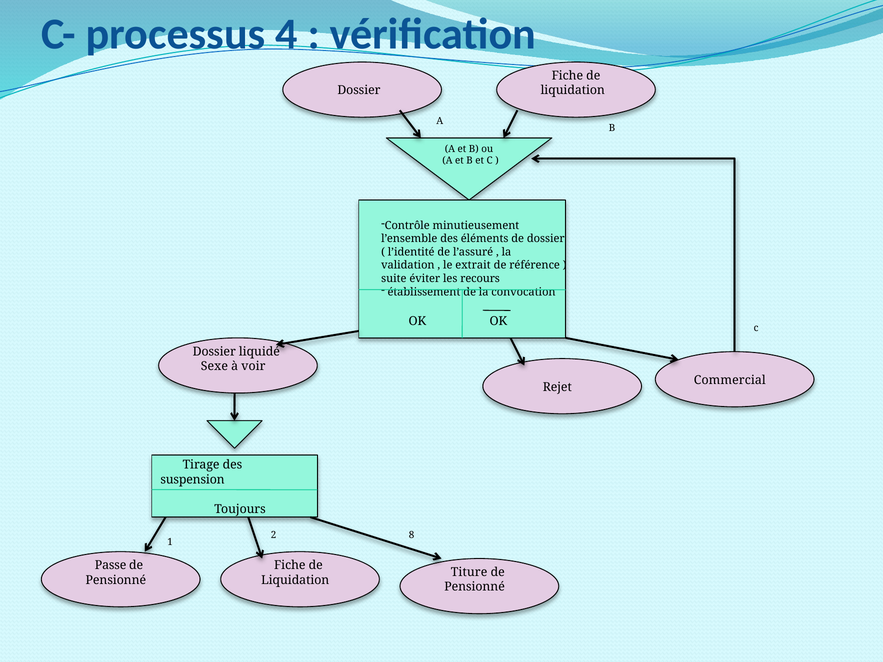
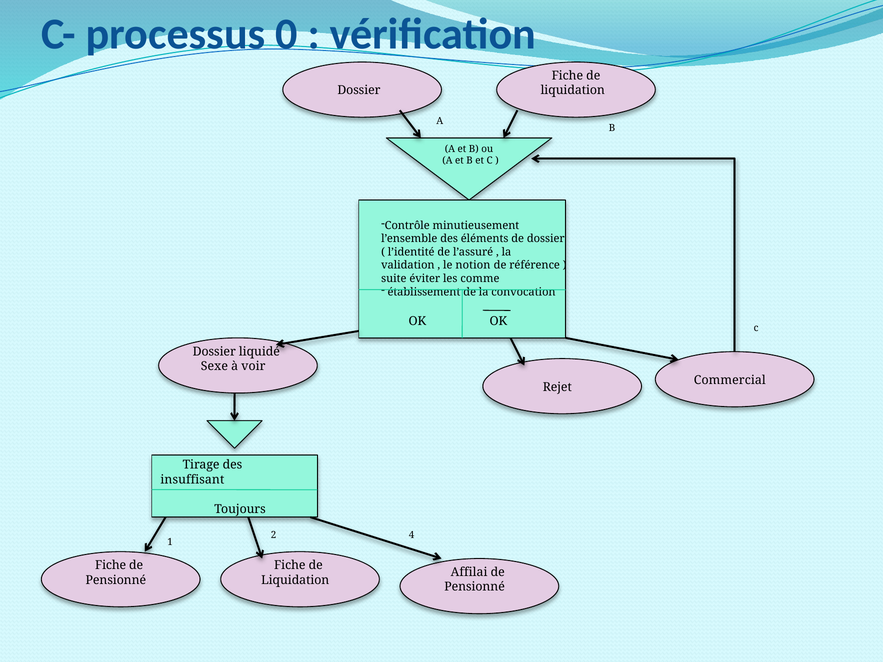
4: 4 -> 0
extrait: extrait -> notion
recours: recours -> comme
suspension: suspension -> insuffisant
8: 8 -> 4
Passe at (111, 566): Passe -> Fiche
Titure: Titure -> Affilai
